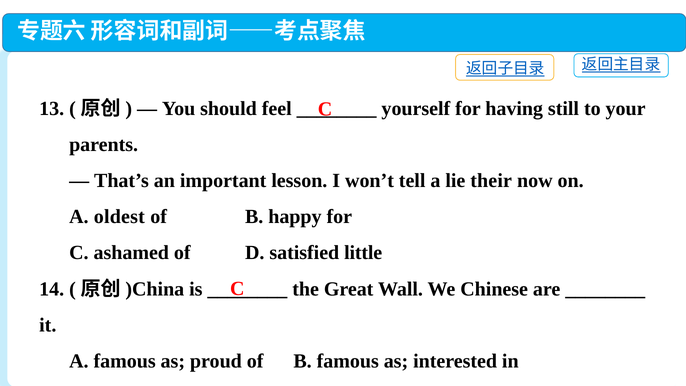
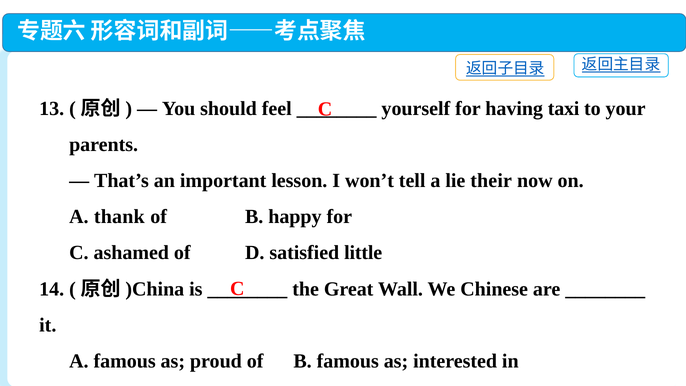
still: still -> taxi
oldest: oldest -> thank
